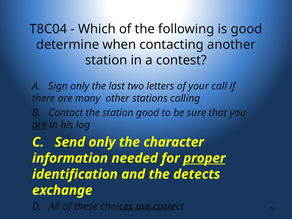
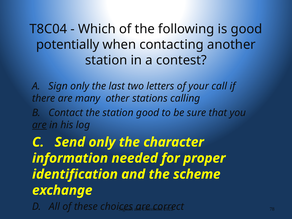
determine: determine -> potentially
proper underline: present -> none
detects: detects -> scheme
